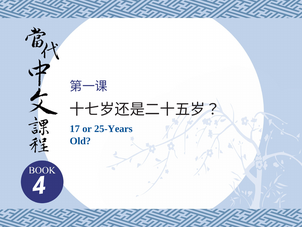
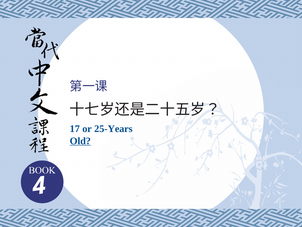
Old underline: none -> present
